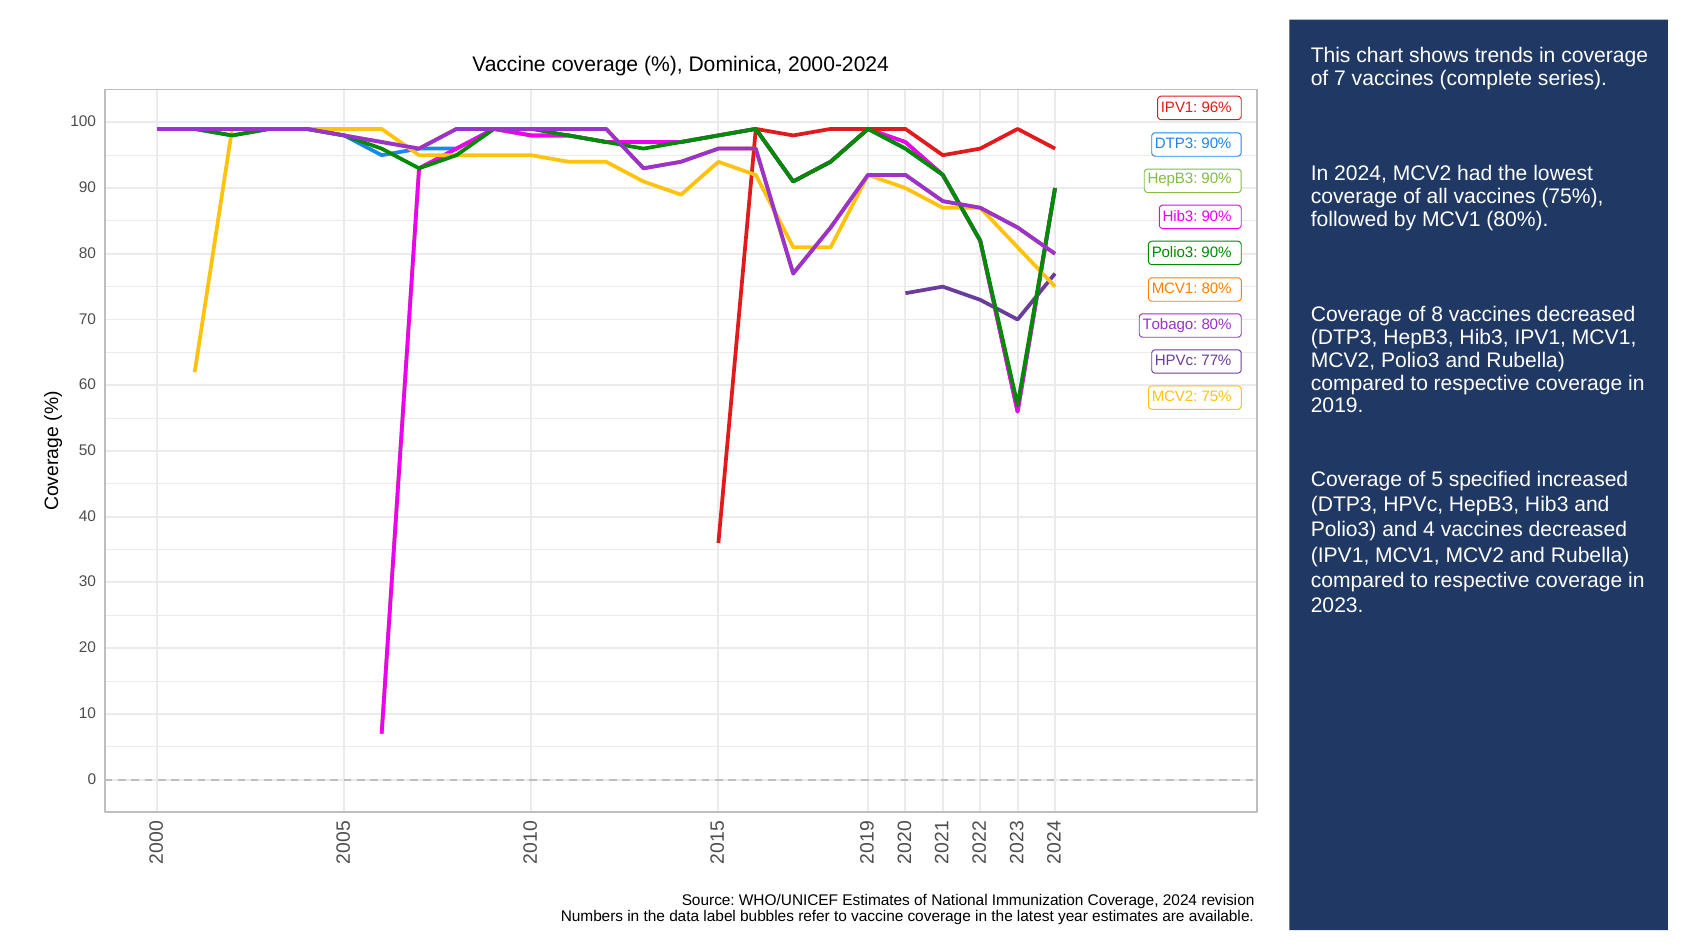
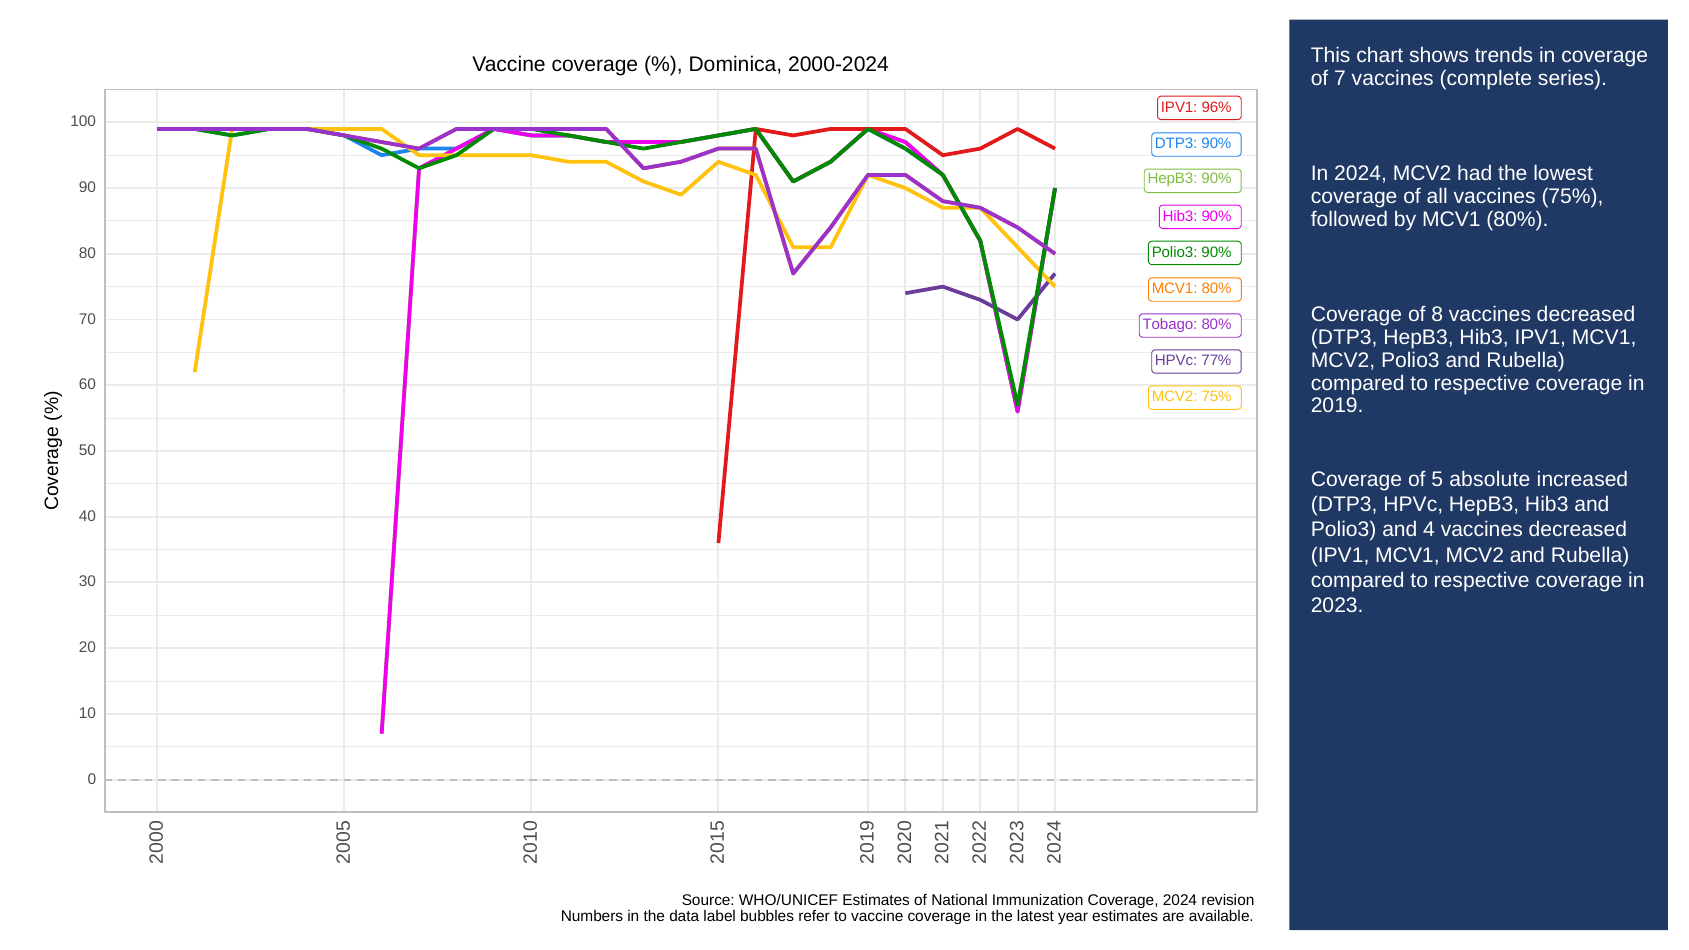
specified: specified -> absolute
